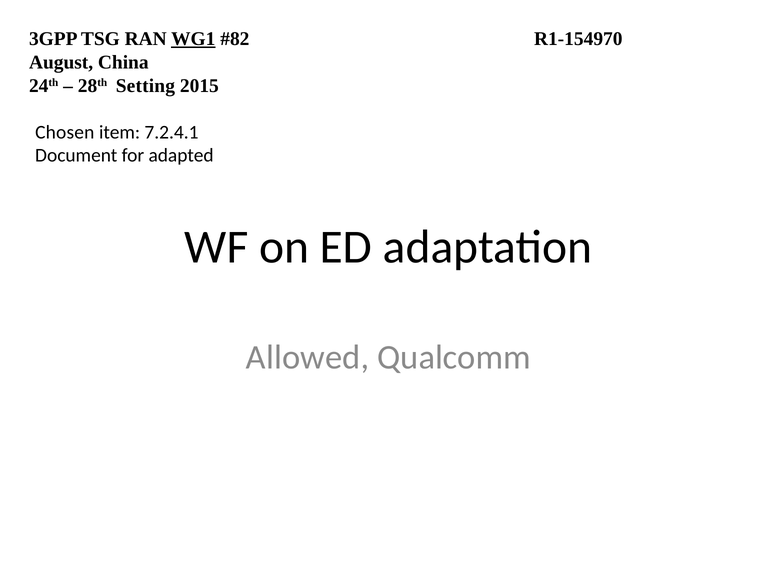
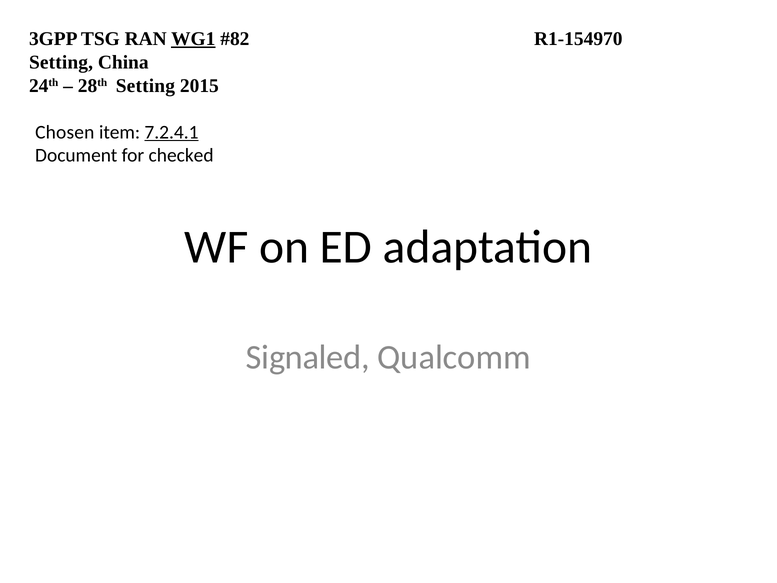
August at (61, 62): August -> Setting
7.2.4.1 underline: none -> present
adapted: adapted -> checked
Allowed: Allowed -> Signaled
